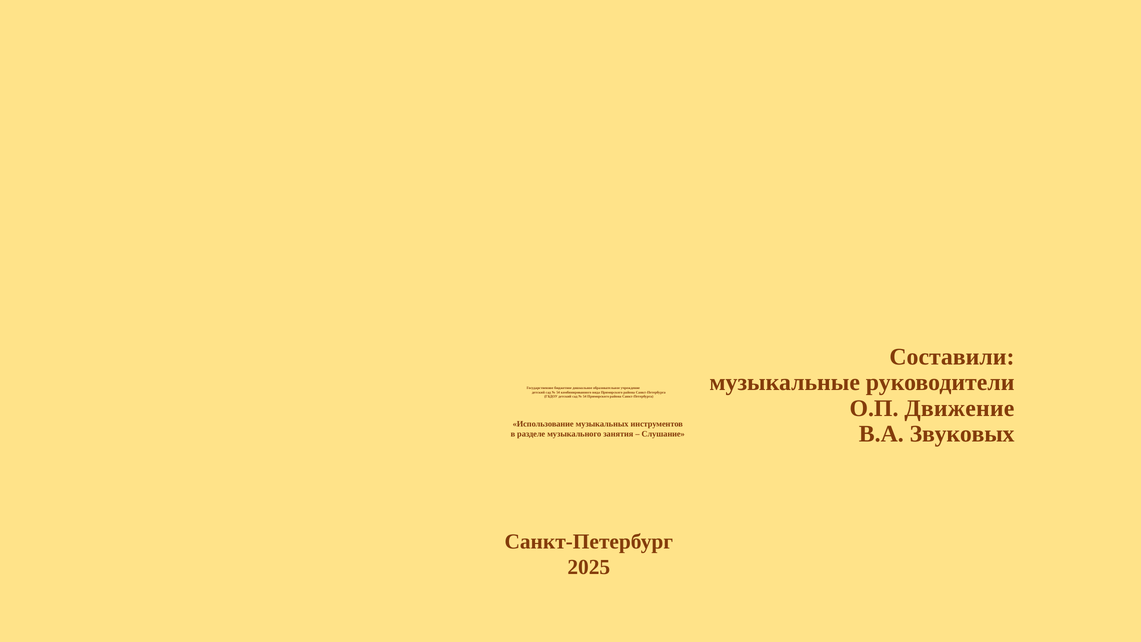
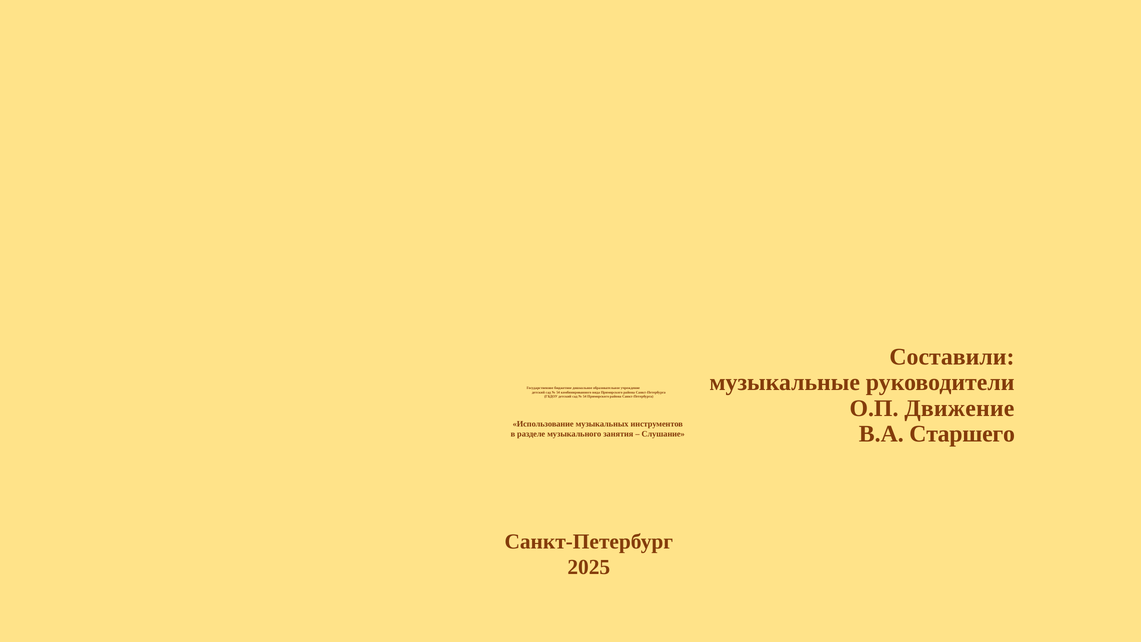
Звуковых: Звуковых -> Старшего
